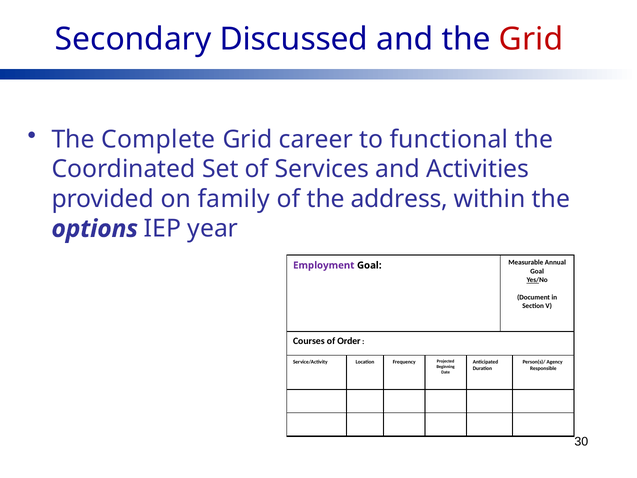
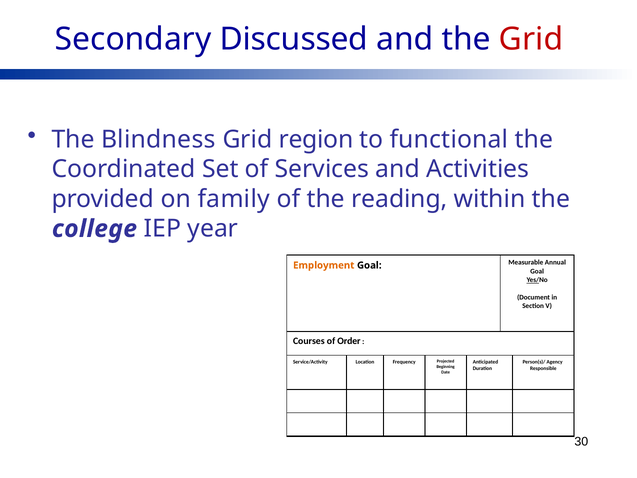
Complete: Complete -> Blindness
career: career -> region
address: address -> reading
options: options -> college
Employment colour: purple -> orange
